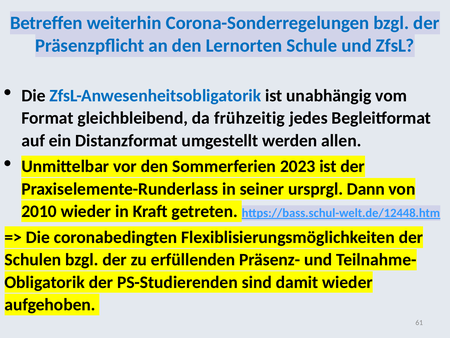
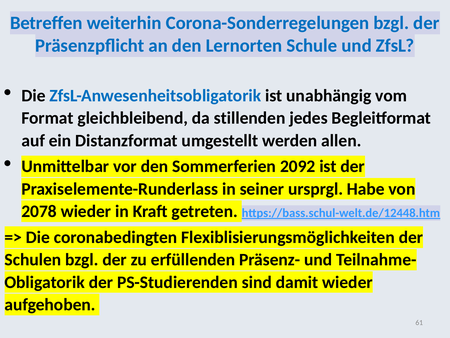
frühzeitig: frühzeitig -> stillenden
2023: 2023 -> 2092
Dann: Dann -> Habe
2010: 2010 -> 2078
